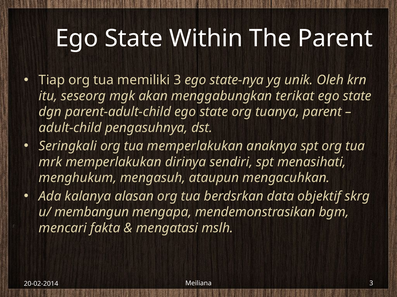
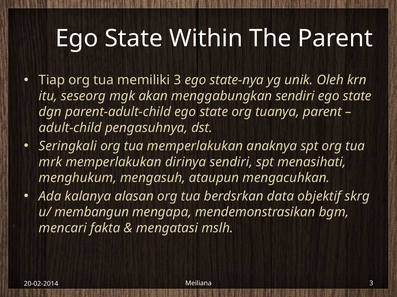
menggabungkan terikat: terikat -> sendiri
